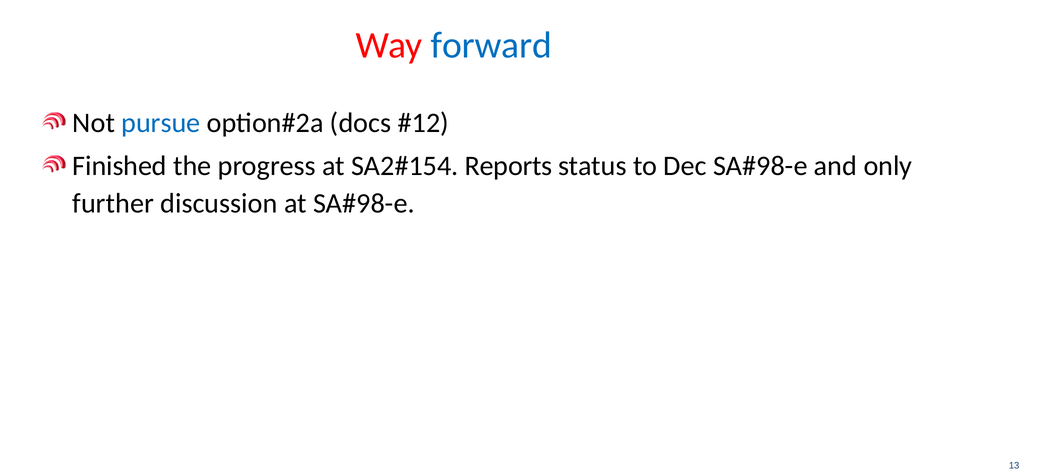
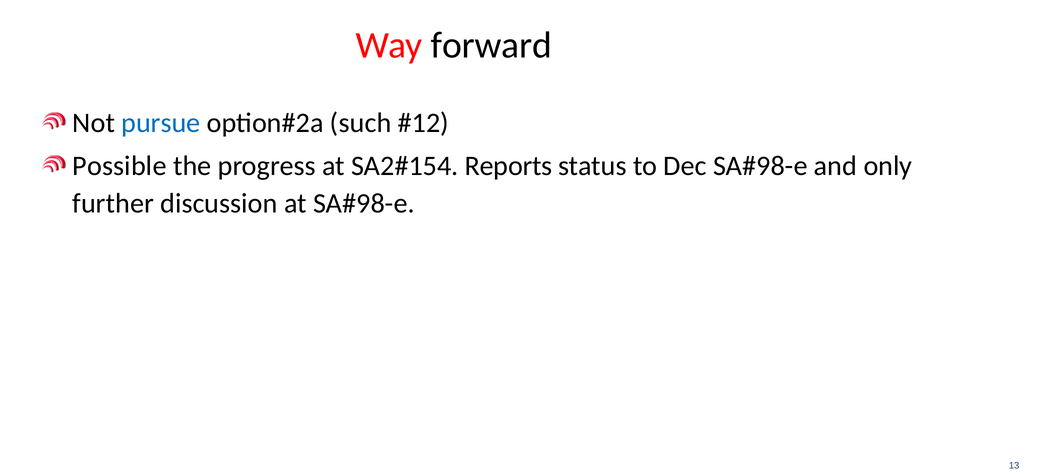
forward colour: blue -> black
docs: docs -> such
Finished: Finished -> Possible
